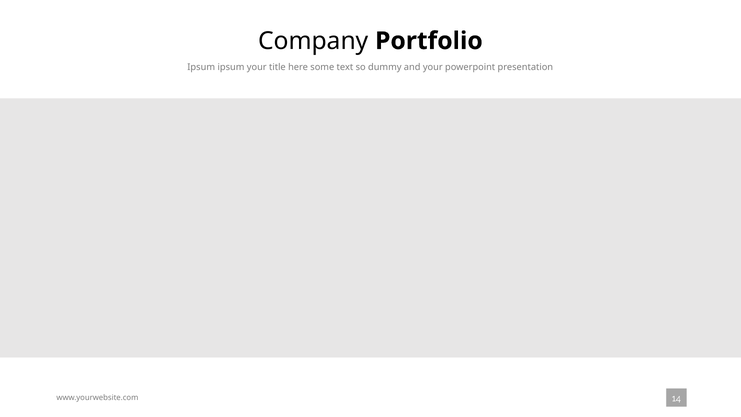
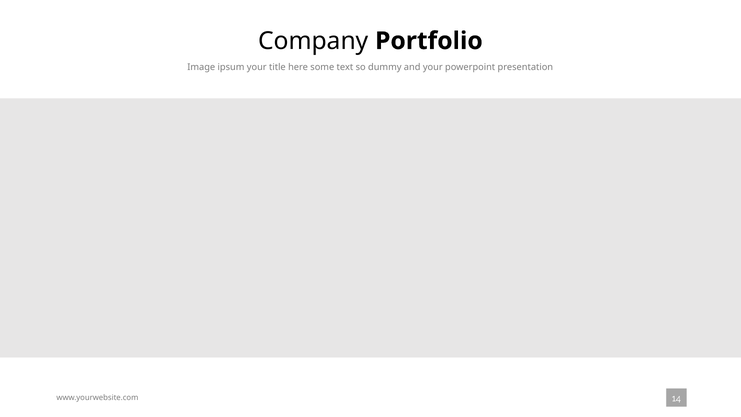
Ipsum at (201, 67): Ipsum -> Image
